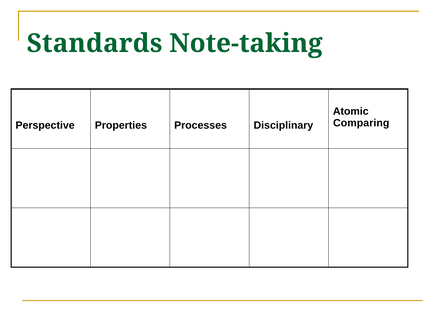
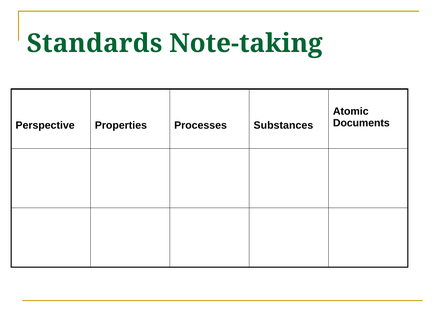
Comparing: Comparing -> Documents
Disciplinary: Disciplinary -> Substances
